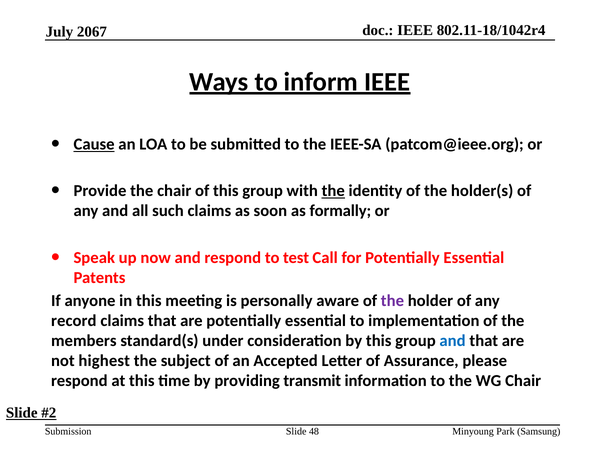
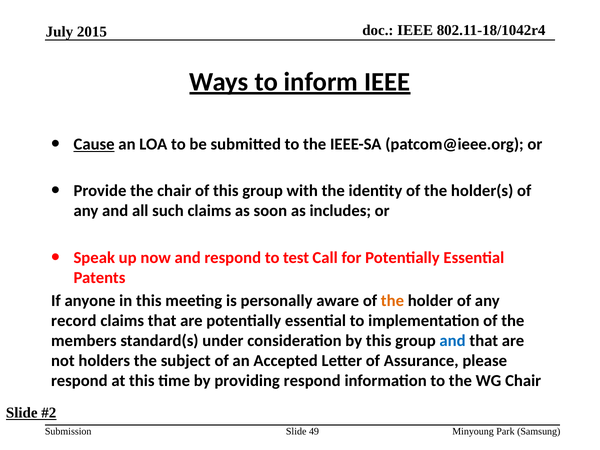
2067: 2067 -> 2015
the at (333, 191) underline: present -> none
formally: formally -> includes
the at (392, 301) colour: purple -> orange
highest: highest -> holders
providing transmit: transmit -> respond
48: 48 -> 49
